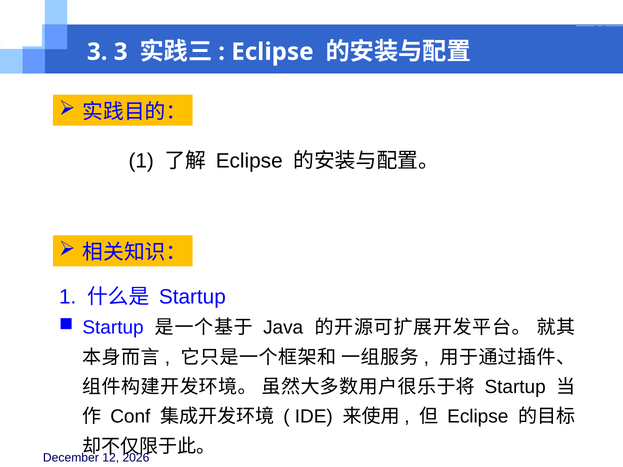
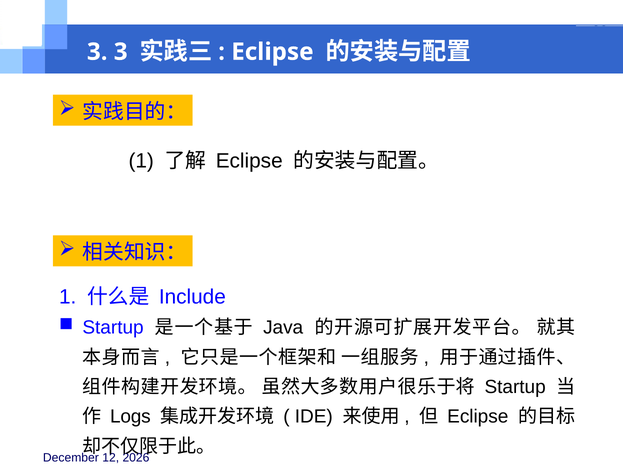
Startup at (192, 297): Startup -> Include
Conf: Conf -> Logs
